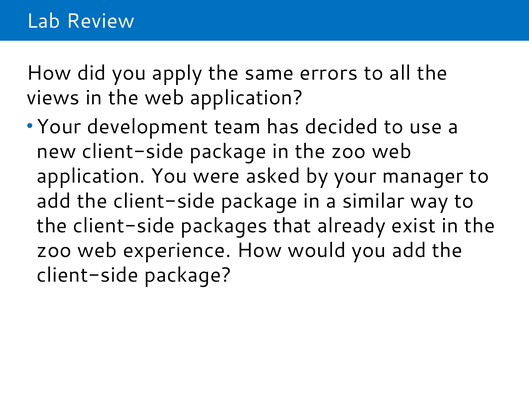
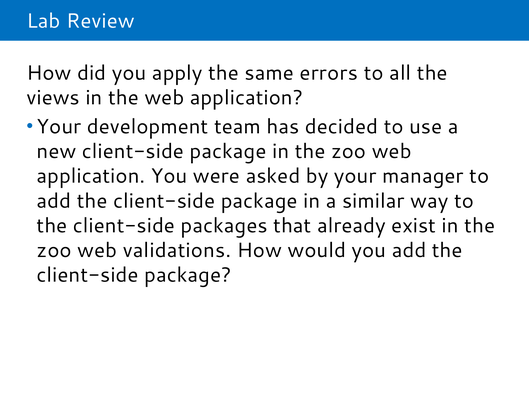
experience: experience -> validations
